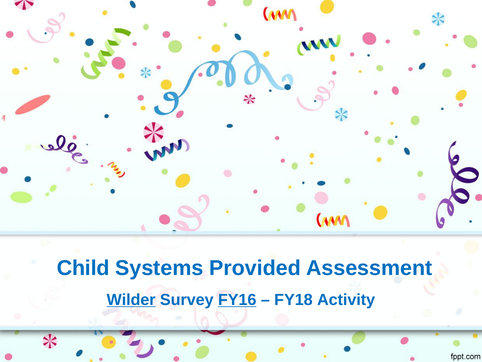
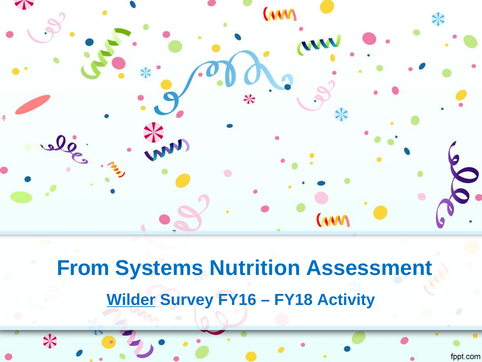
Child: Child -> From
Provided: Provided -> Nutrition
FY16 underline: present -> none
